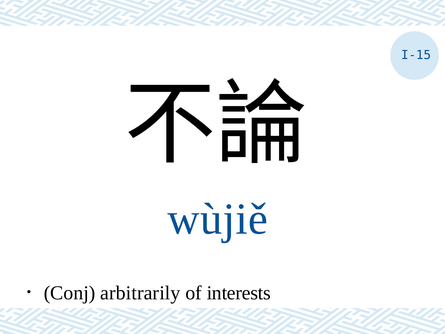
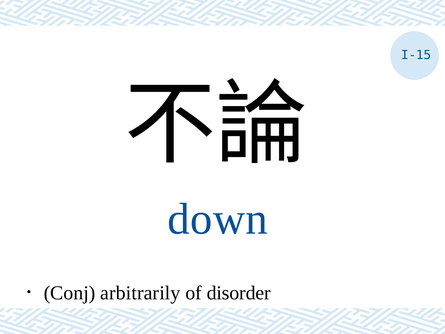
wùjiě: wùjiě -> down
interests: interests -> disorder
